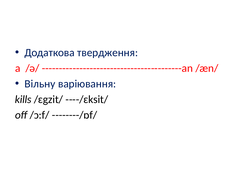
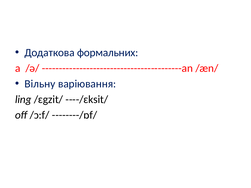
твердження: твердження -> формальних
kills: kills -> ling
